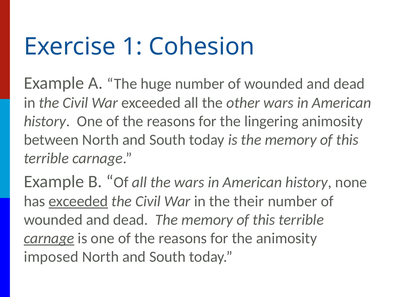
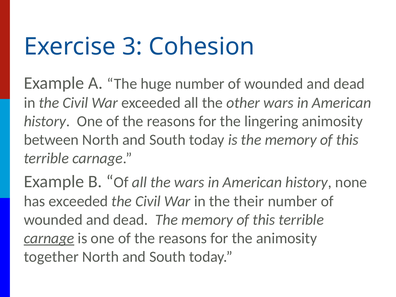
1: 1 -> 3
exceeded at (78, 201) underline: present -> none
imposed: imposed -> together
